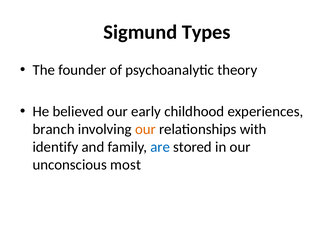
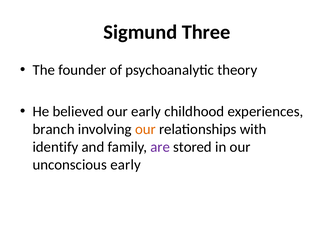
Types: Types -> Three
are colour: blue -> purple
unconscious most: most -> early
